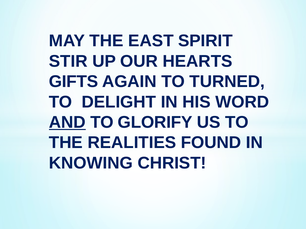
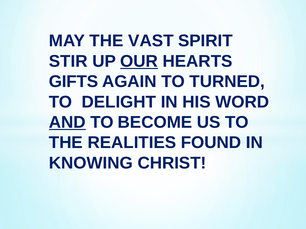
EAST: EAST -> VAST
OUR underline: none -> present
GLORIFY: GLORIFY -> BECOME
